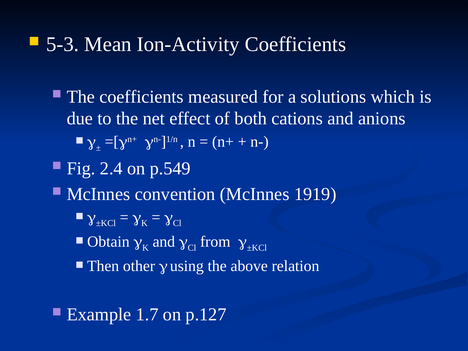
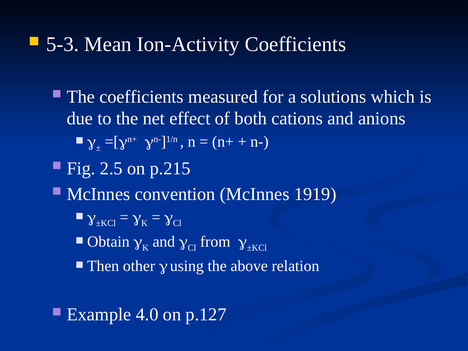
2.4: 2.4 -> 2.5
p.549: p.549 -> p.215
1.7: 1.7 -> 4.0
